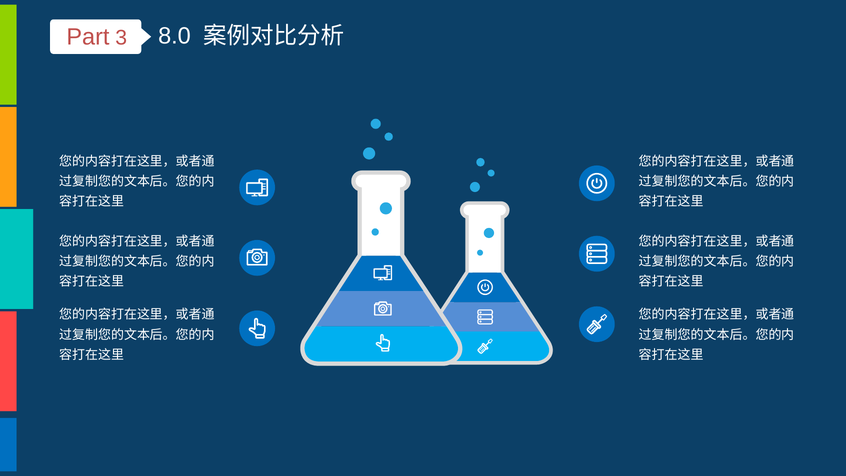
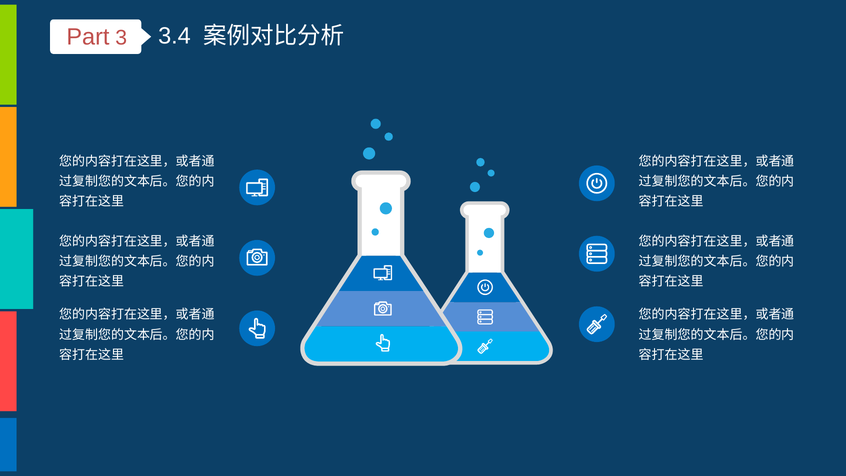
8.0: 8.0 -> 3.4
